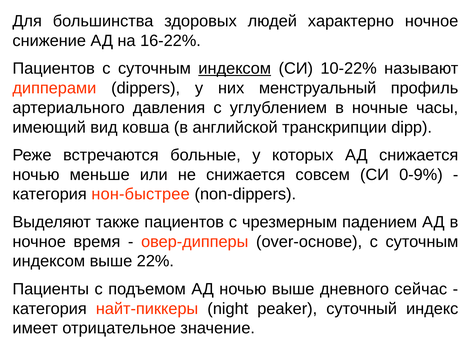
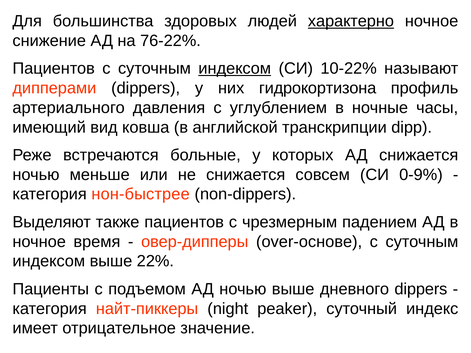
характерно underline: none -> present
16-22%: 16-22% -> 76-22%
менструальный: менструальный -> гидрокортизона
дневного сейчас: сейчас -> dippers
